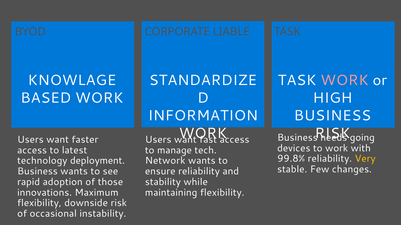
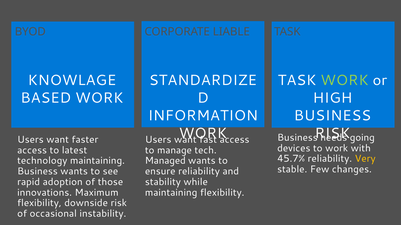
WORK at (344, 81) colour: pink -> light green
99.8%: 99.8% -> 45.7%
technology deployment: deployment -> maintaining
Network: Network -> Managed
